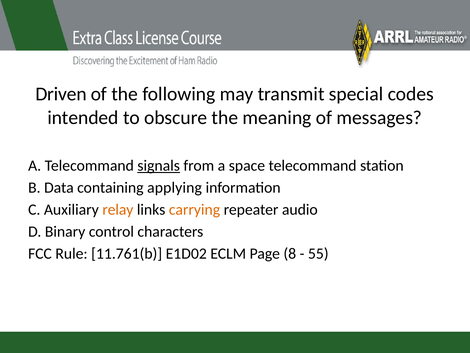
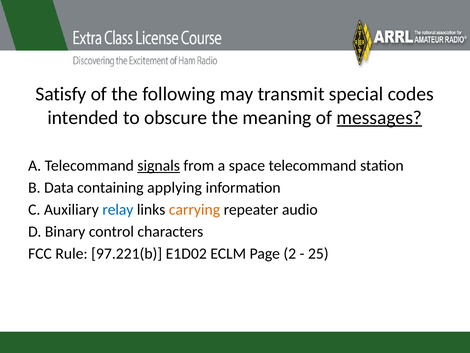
Driven: Driven -> Satisfy
messages underline: none -> present
relay colour: orange -> blue
11.761(b: 11.761(b -> 97.221(b
8: 8 -> 2
55: 55 -> 25
